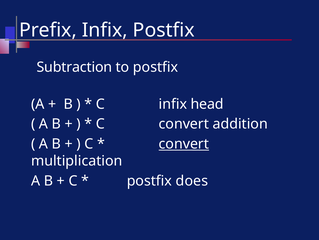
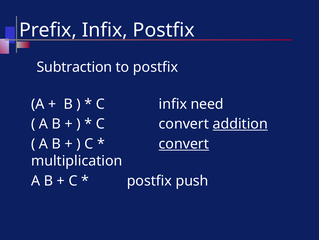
head: head -> need
addition underline: none -> present
does: does -> push
